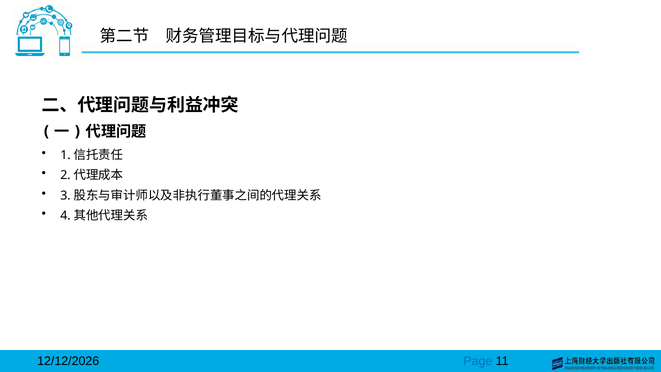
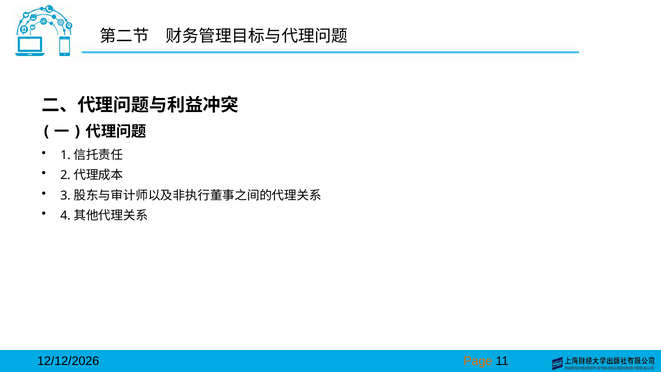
Page colour: blue -> orange
